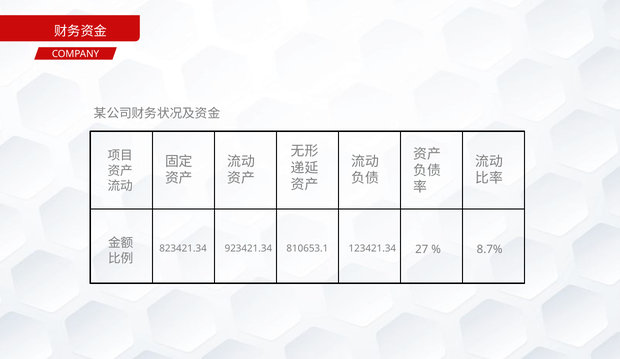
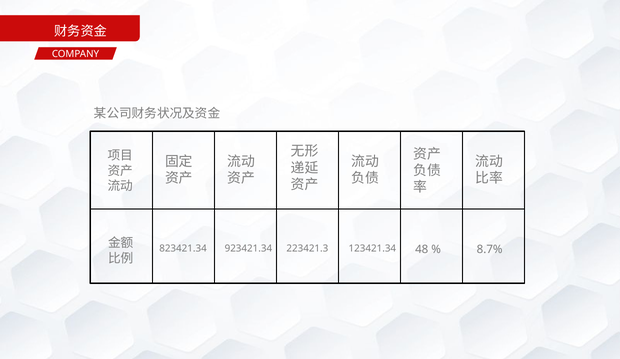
810653.1: 810653.1 -> 223421.3
27: 27 -> 48
